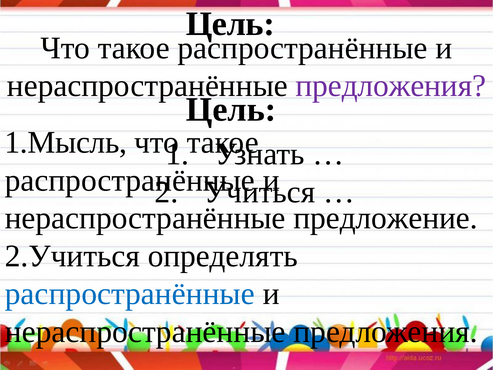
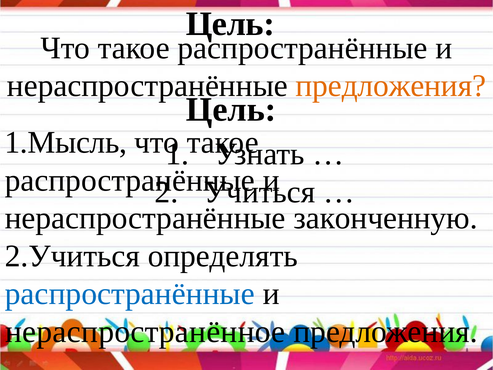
предложения at (391, 86) colour: purple -> orange
предложение: предложение -> законченную
нераспространённые at (145, 331): нераспространённые -> нераспространённое
